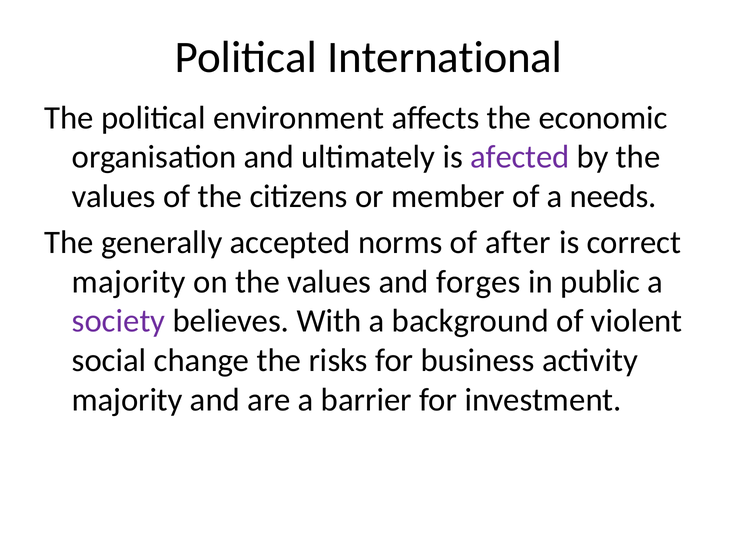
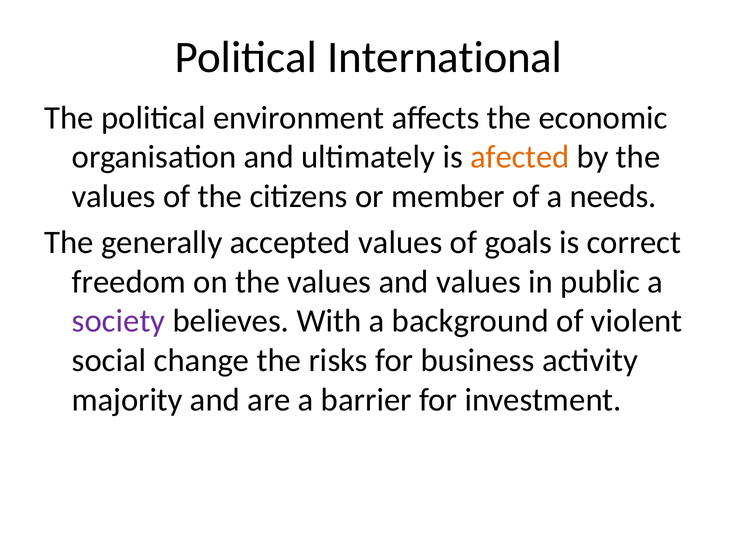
afected colour: purple -> orange
accepted norms: norms -> values
after: after -> goals
majority at (129, 282): majority -> freedom
and forges: forges -> values
